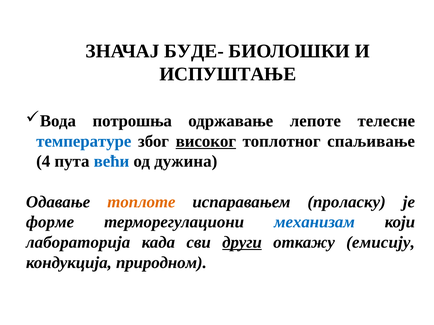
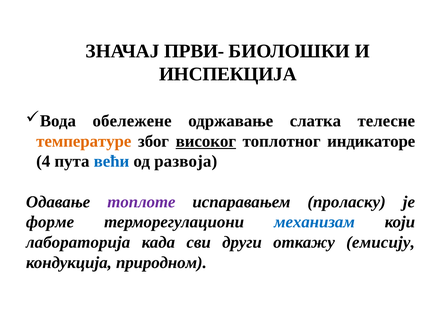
БУДЕ-: БУДЕ- -> ПРВИ-
ИСПУШТАЊЕ: ИСПУШТАЊЕ -> ИНСПЕКЦИЈА
потрошња: потрошња -> обележене
лепоте: лепоте -> слатка
температуре colour: blue -> orange
спаљивање: спаљивање -> индикаторе
дужина: дужина -> развоја
топлоте colour: orange -> purple
други underline: present -> none
